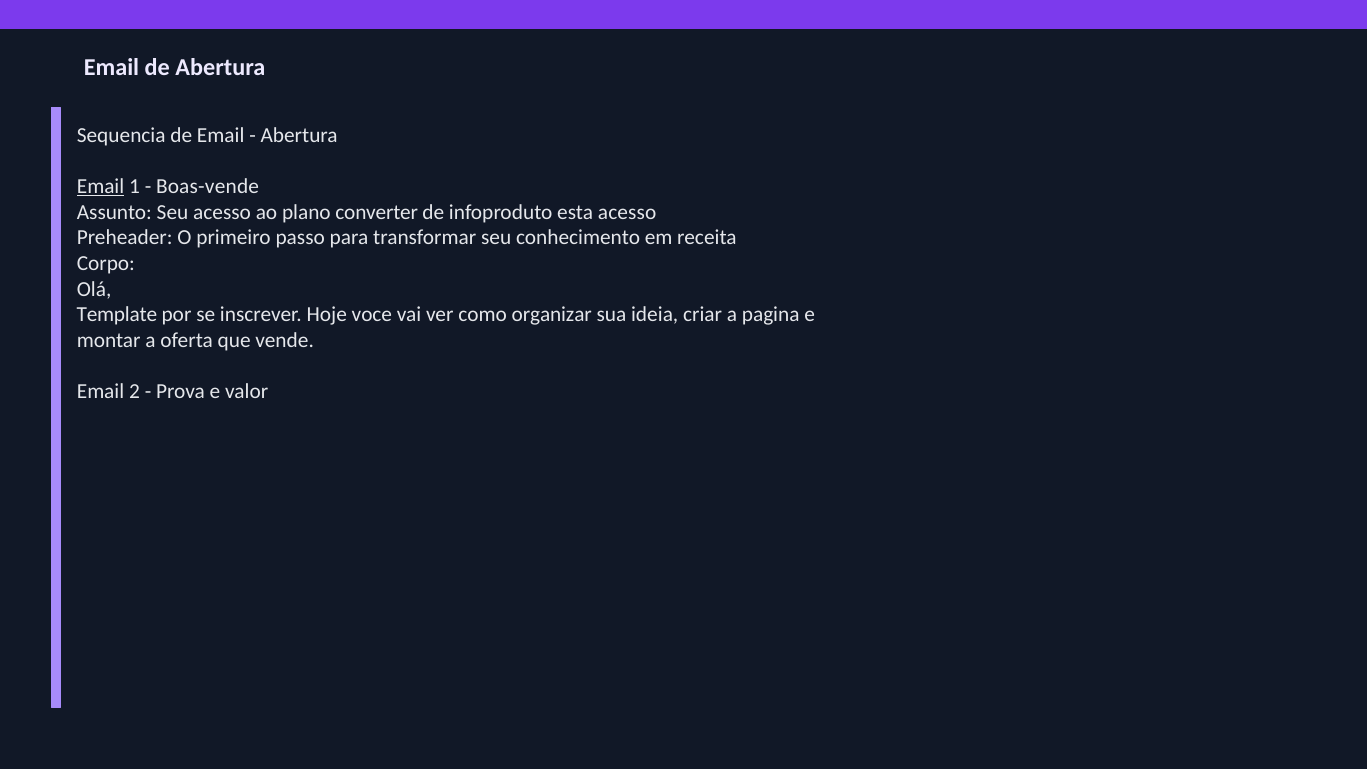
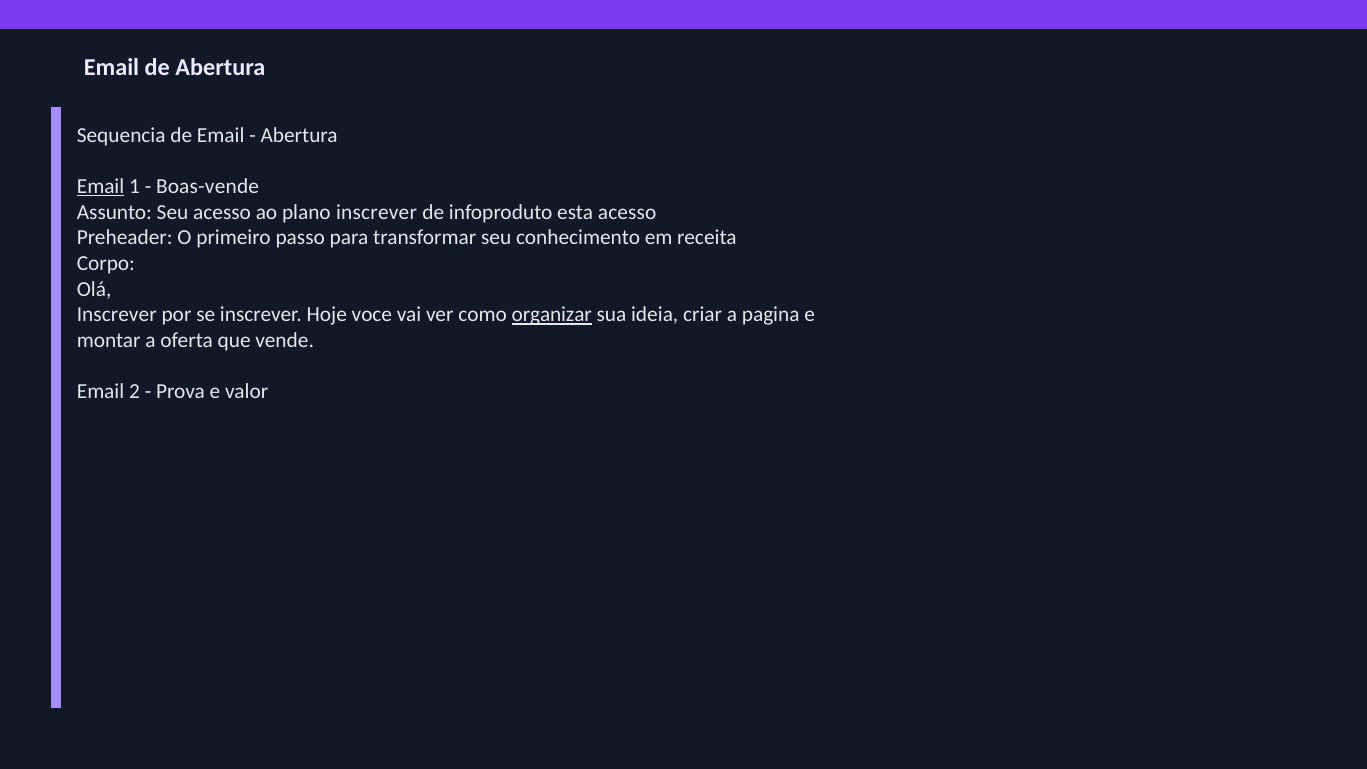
plano converter: converter -> inscrever
Template at (117, 315): Template -> Inscrever
organizar underline: none -> present
